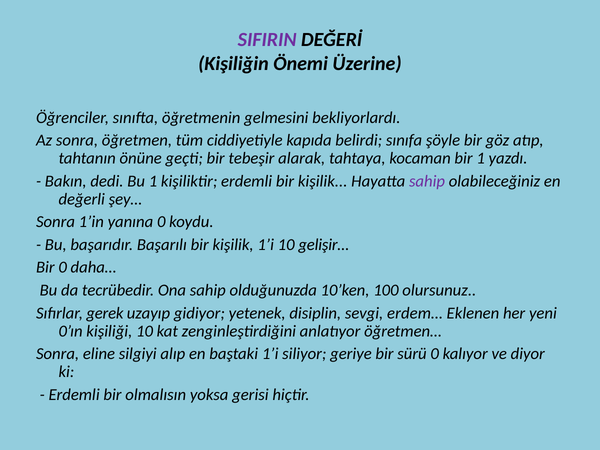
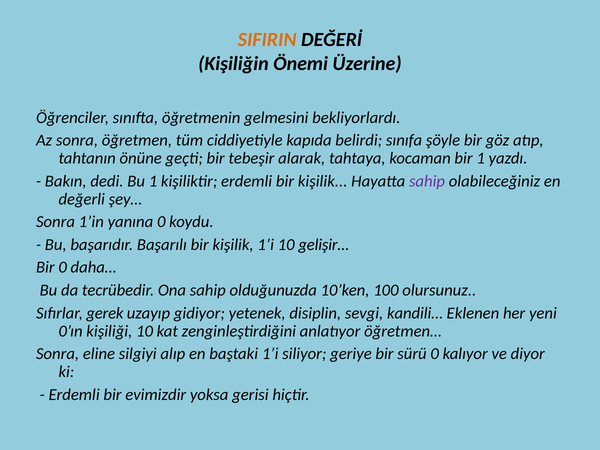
SIFIRIN colour: purple -> orange
erdem…: erdem… -> kandili…
olmalısın: olmalısın -> evimizdir
